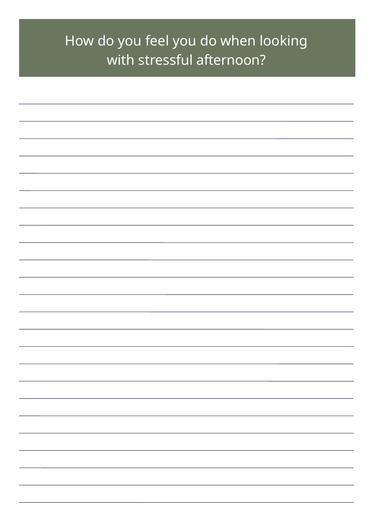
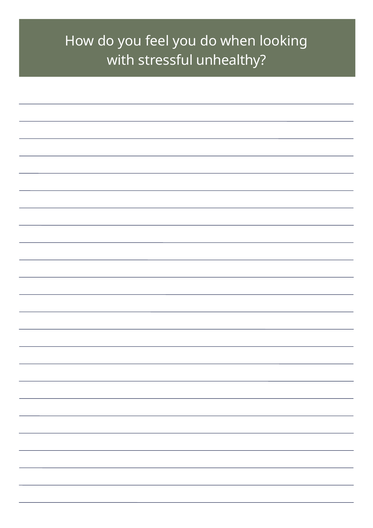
afternoon: afternoon -> unhealthy
